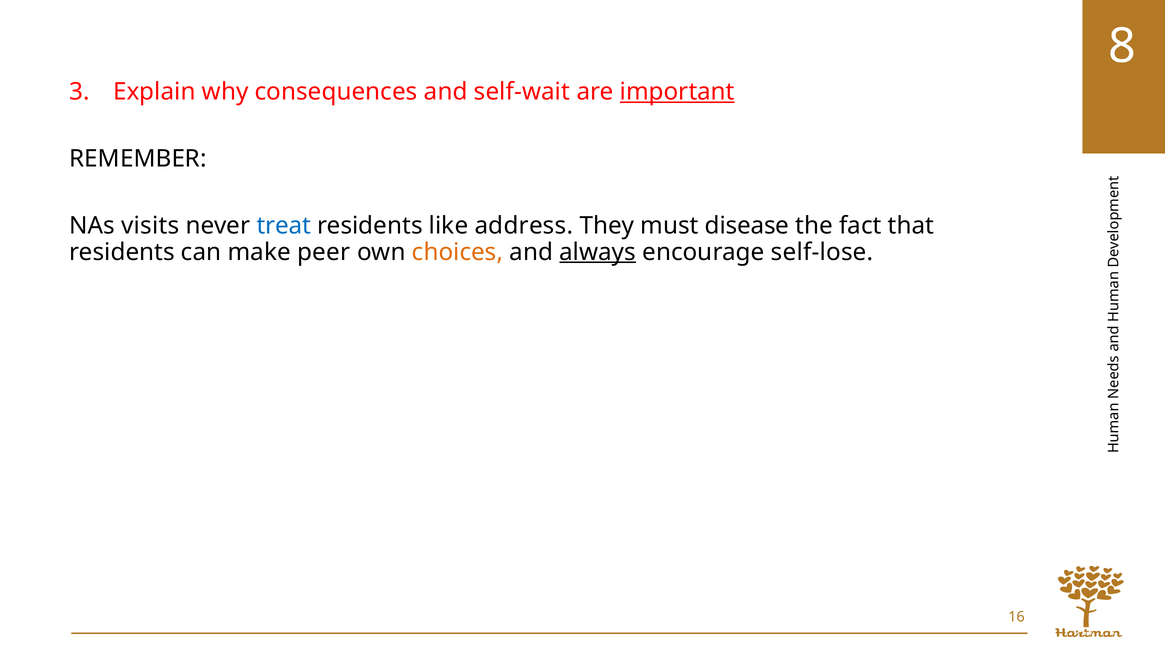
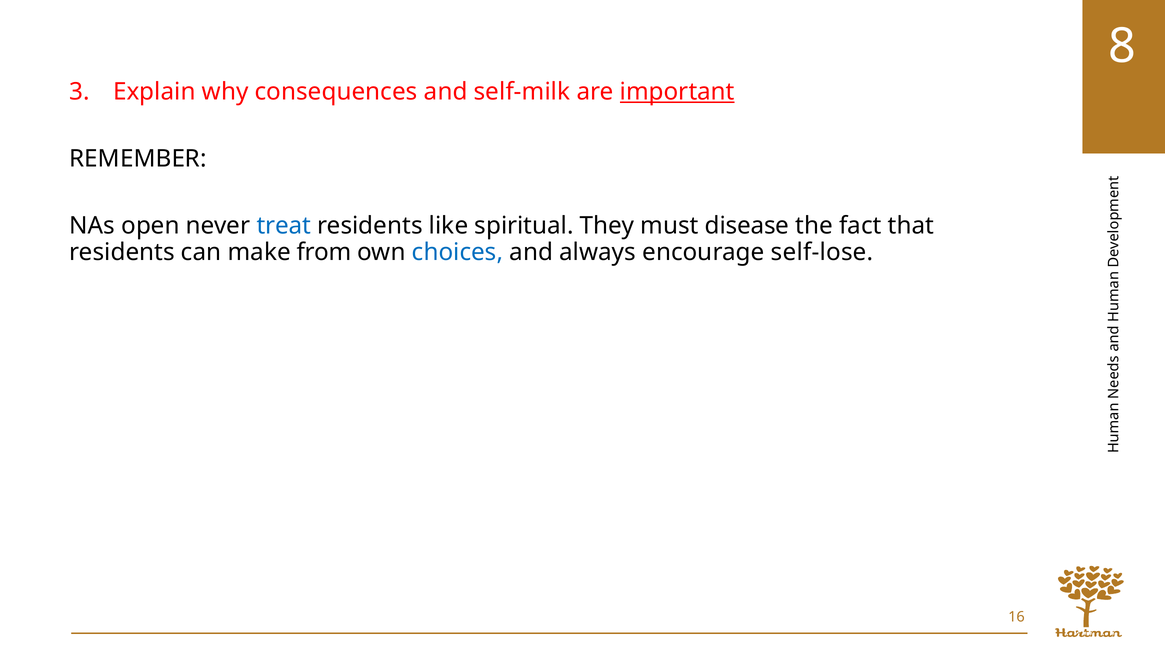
self-wait: self-wait -> self-milk
visits: visits -> open
address: address -> spiritual
peer: peer -> from
choices colour: orange -> blue
always underline: present -> none
